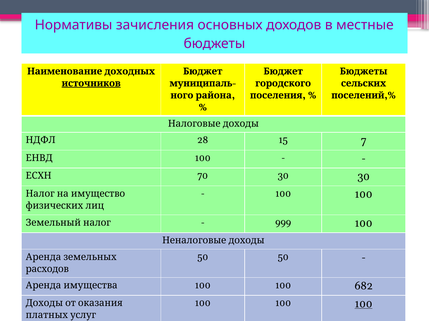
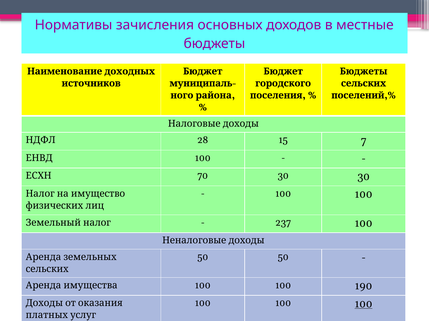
источников underline: present -> none
999: 999 -> 237
расходов at (47, 270): расходов -> сельских
682: 682 -> 190
